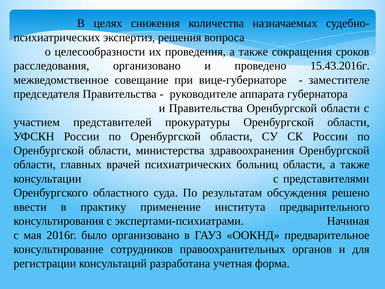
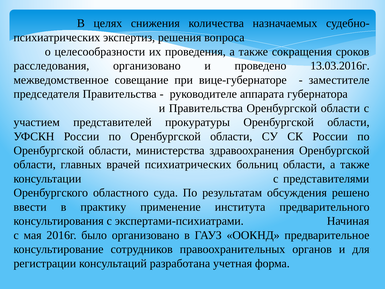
15.43.2016г: 15.43.2016г -> 13.03.2016г
